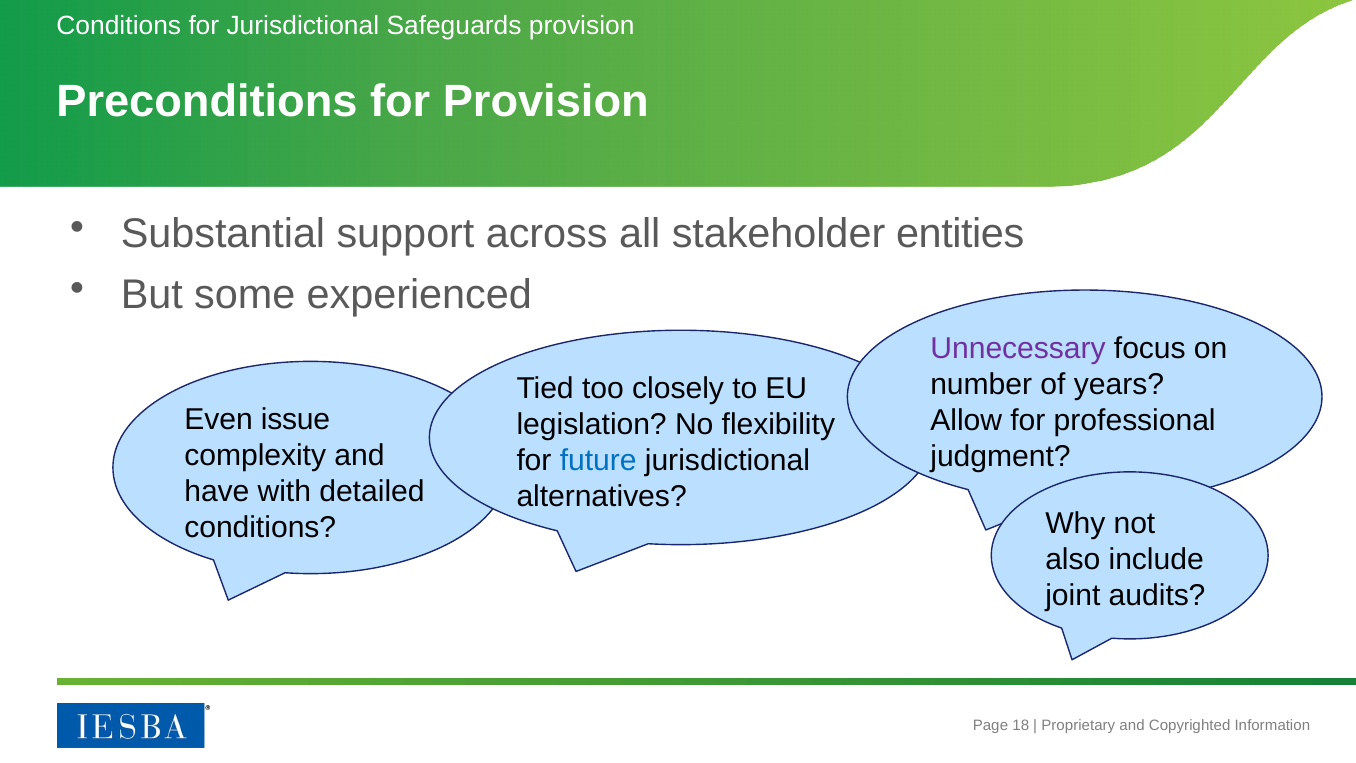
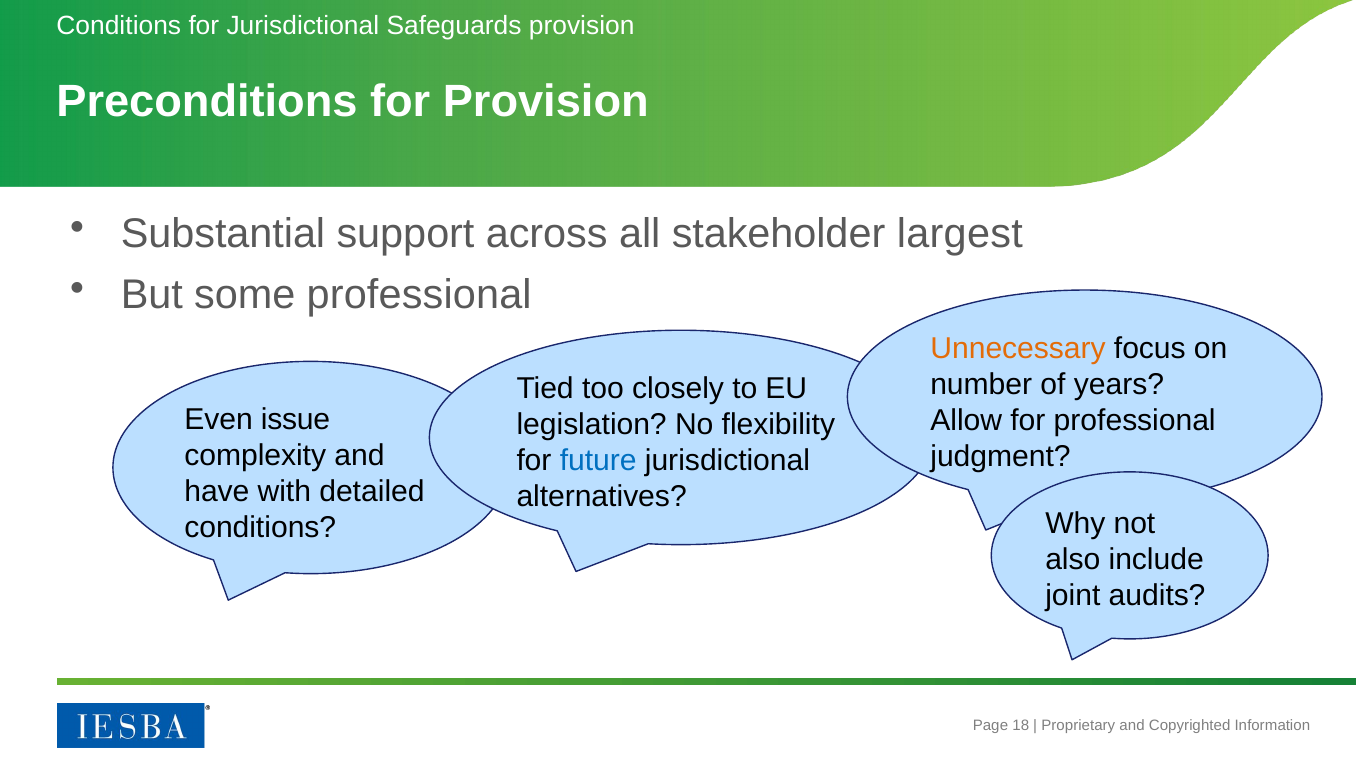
entities: entities -> largest
some experienced: experienced -> professional
Unnecessary colour: purple -> orange
